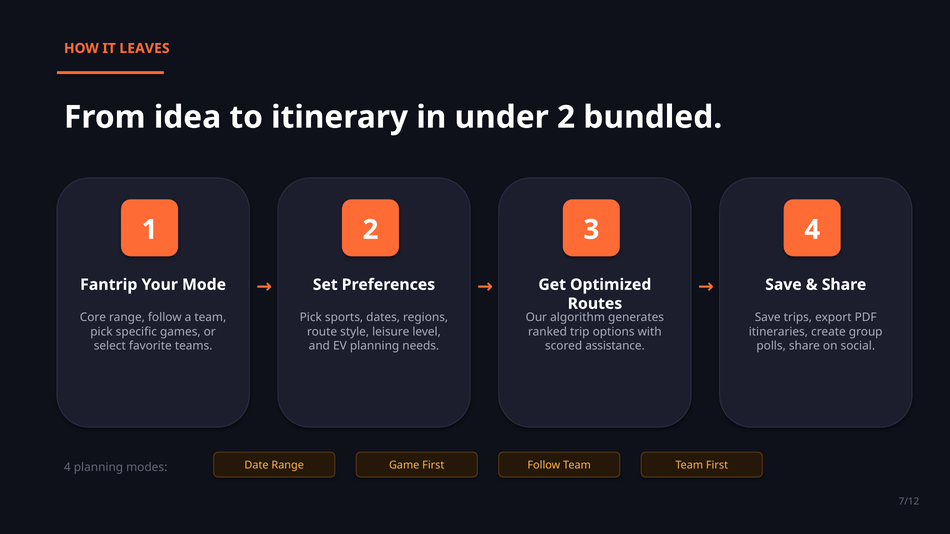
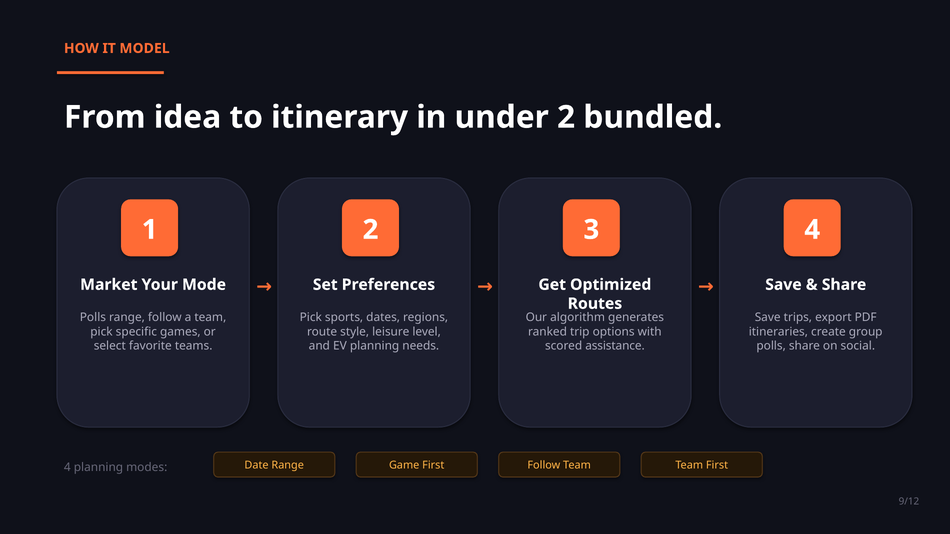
LEAVES: LEAVES -> MODEL
Fantrip: Fantrip -> Market
Core at (93, 318): Core -> Polls
7/12: 7/12 -> 9/12
